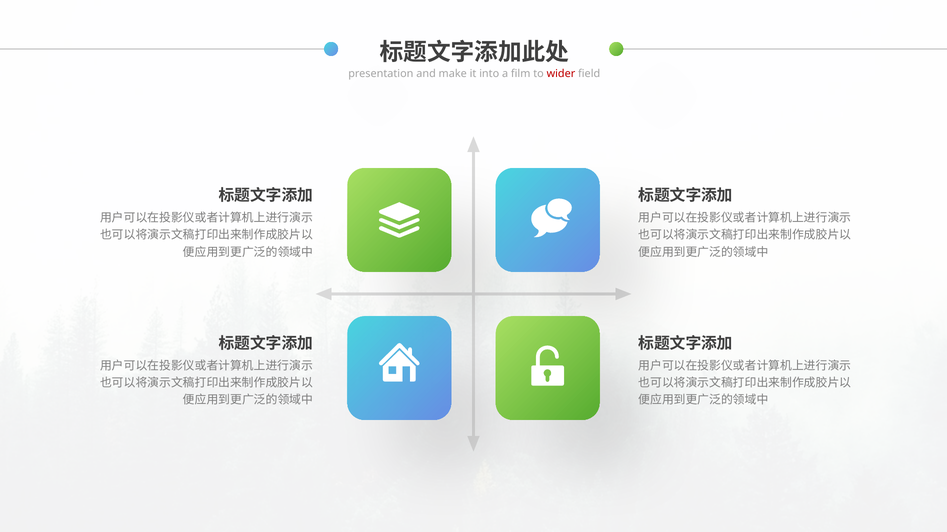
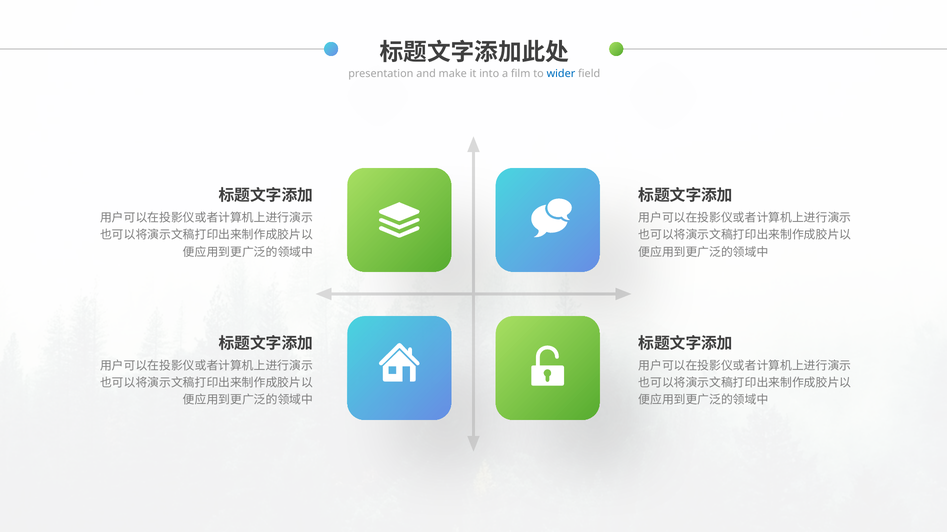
wider colour: red -> blue
